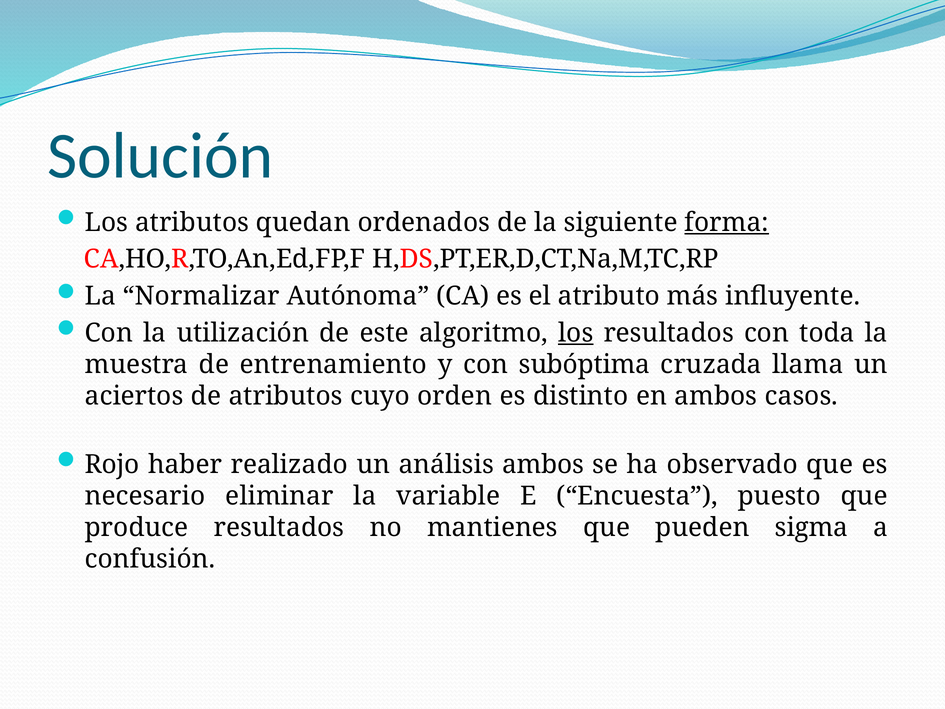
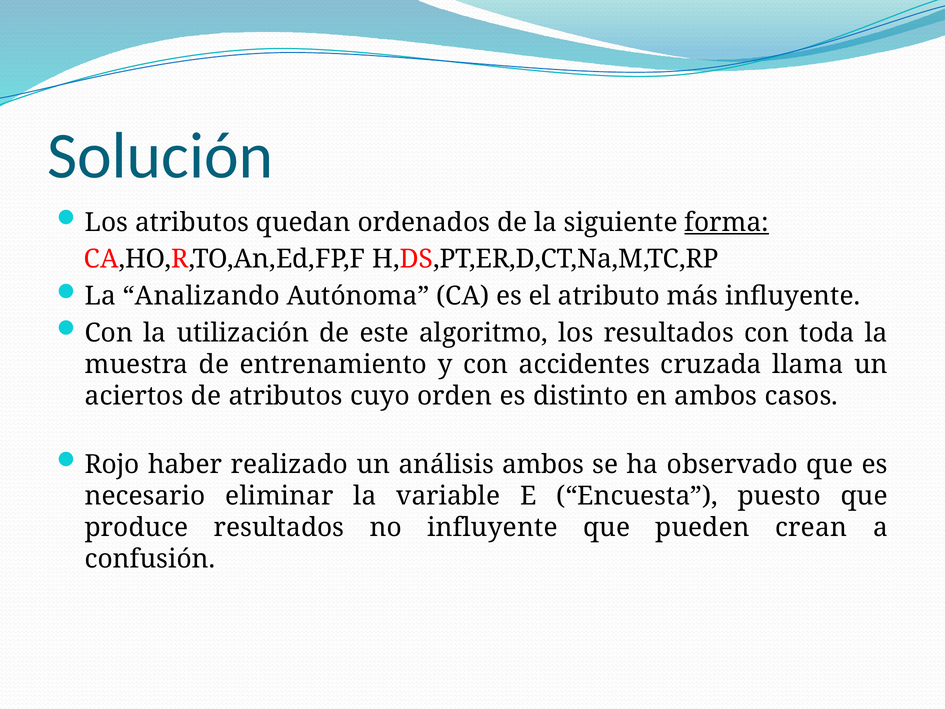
Normalizar: Normalizar -> Analizando
los at (576, 333) underline: present -> none
subóptima: subóptima -> accidentes
no mantienes: mantienes -> influyente
sigma: sigma -> crean
